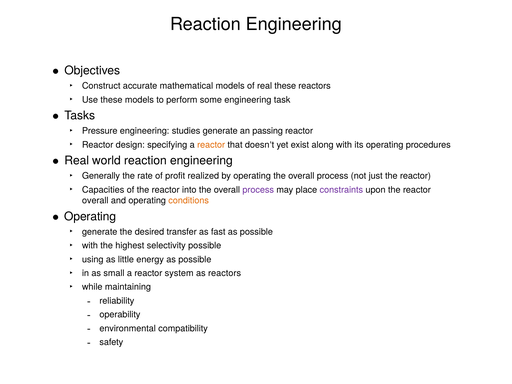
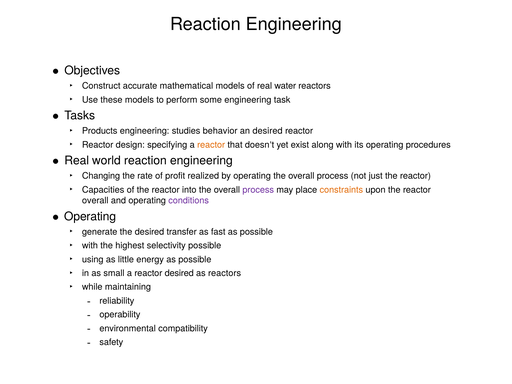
real these: these -> water
Pressure: Pressure -> Products
studies generate: generate -> behavior
an passing: passing -> desired
Generally: Generally -> Changing
constraints colour: purple -> orange
conditions colour: orange -> purple
reactor system: system -> desired
